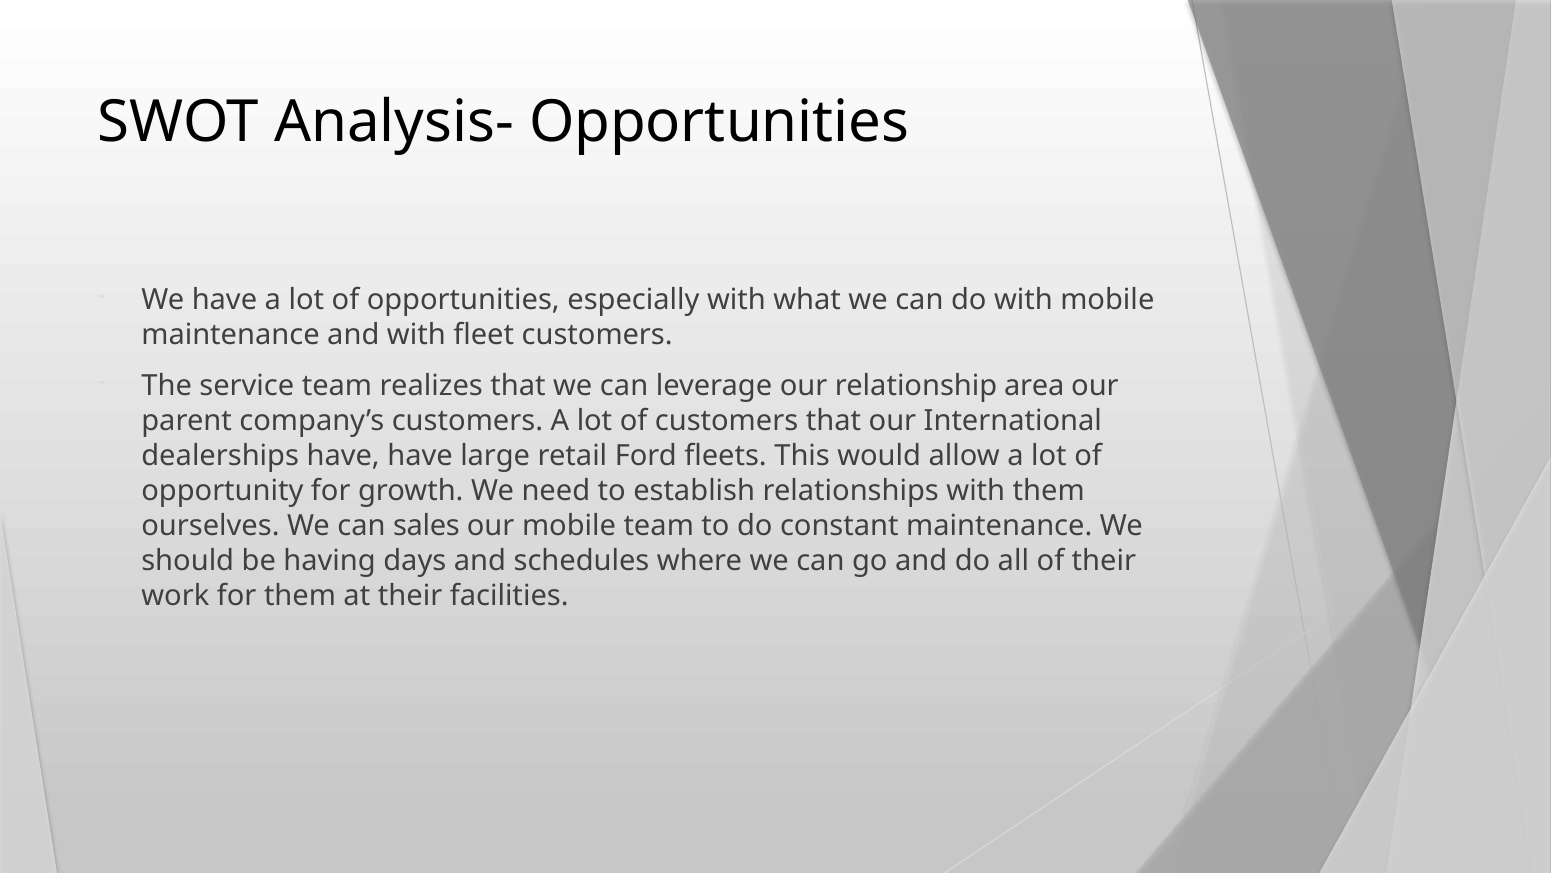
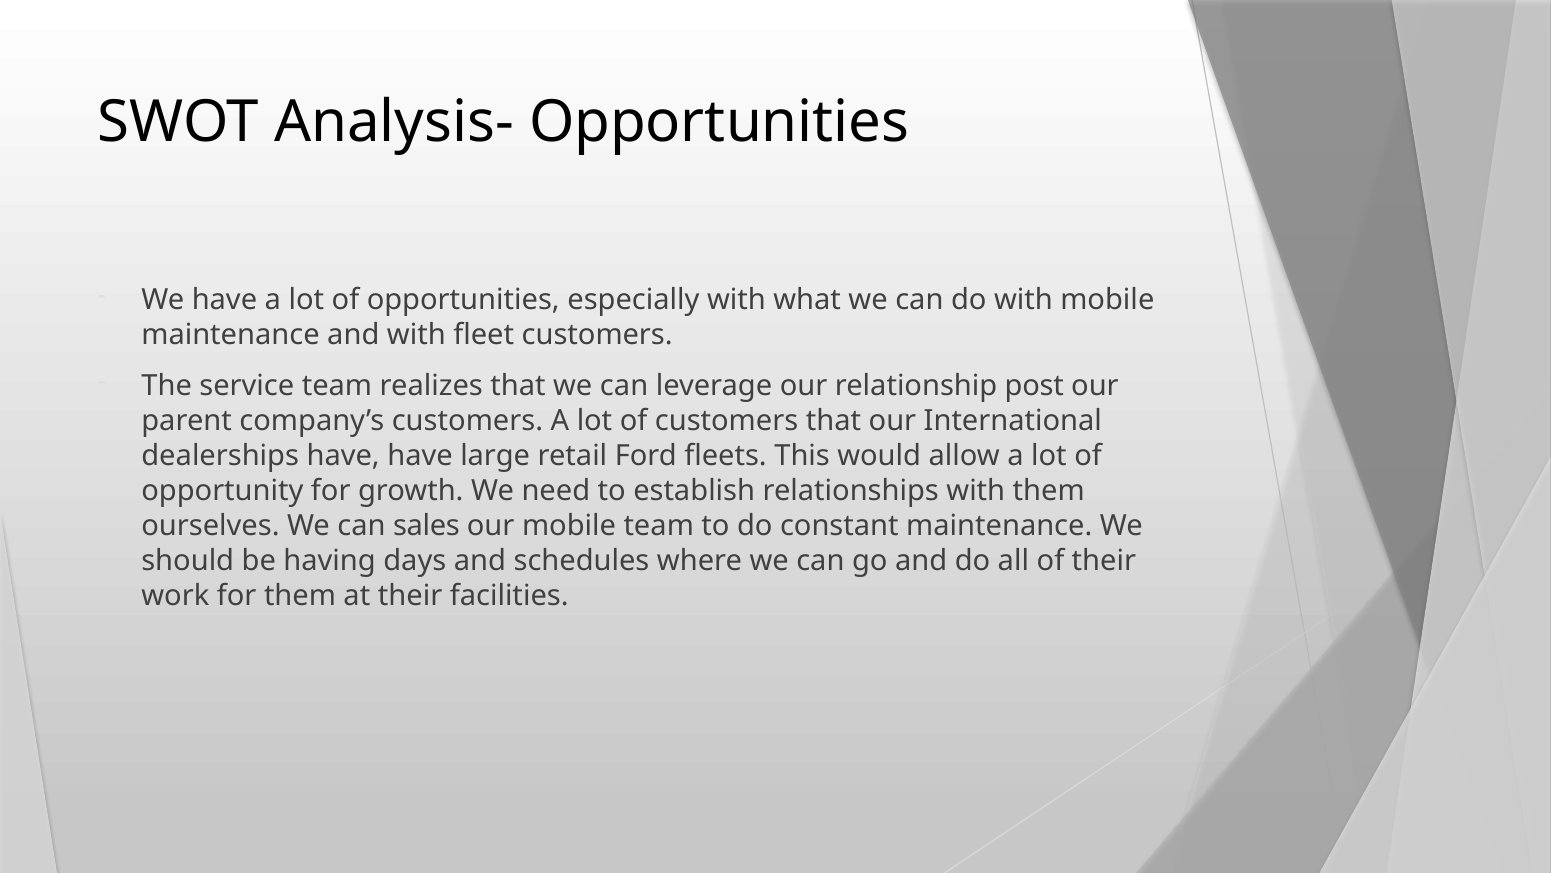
area: area -> post
